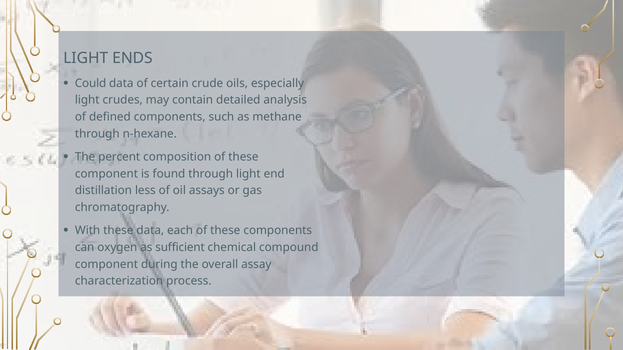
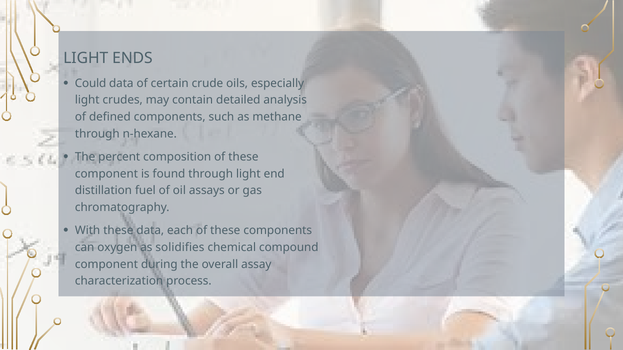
less: less -> fuel
sufficient: sufficient -> solidifies
